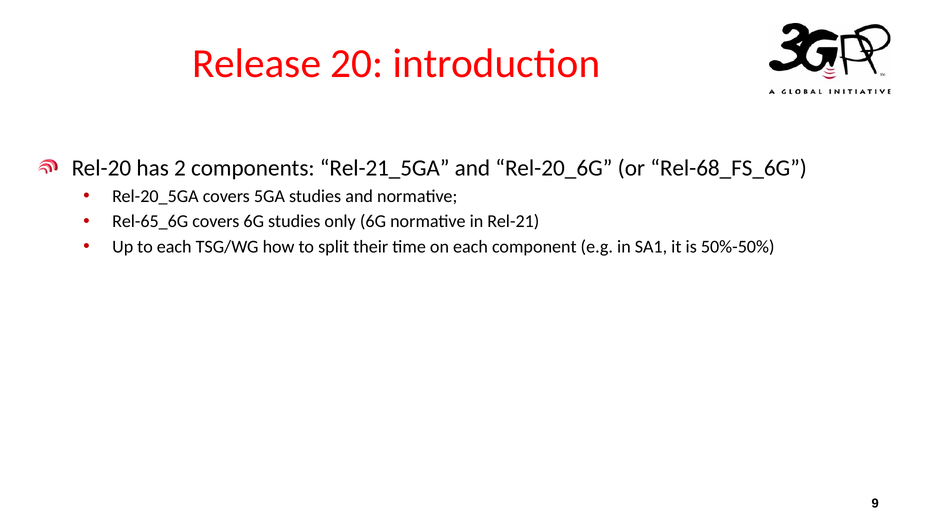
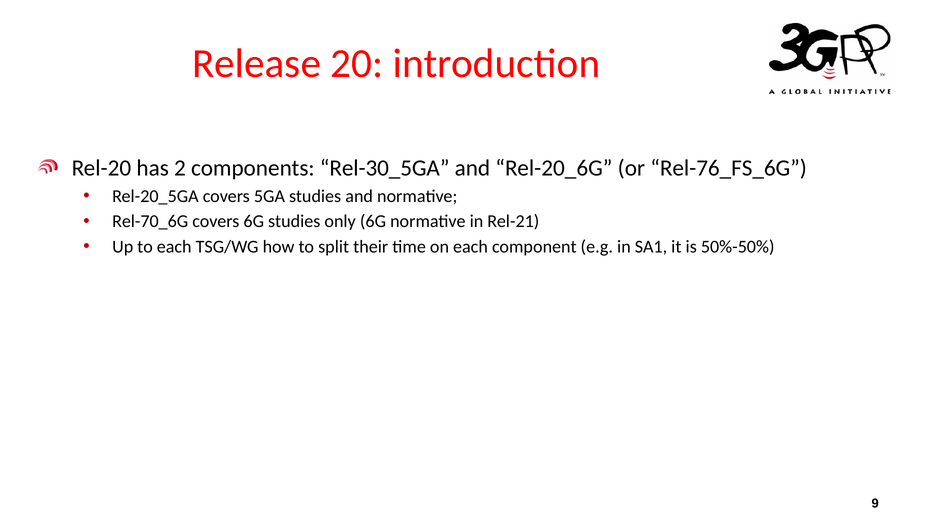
Rel-21_5GA: Rel-21_5GA -> Rel-30_5GA
Rel-68_FS_6G: Rel-68_FS_6G -> Rel-76_FS_6G
Rel-65_6G: Rel-65_6G -> Rel-70_6G
